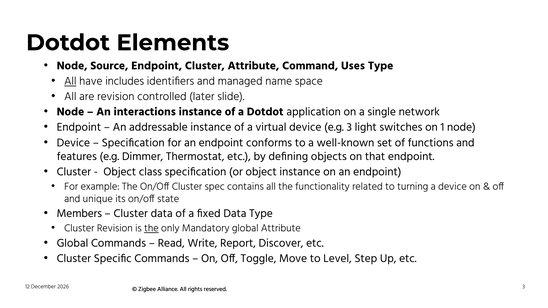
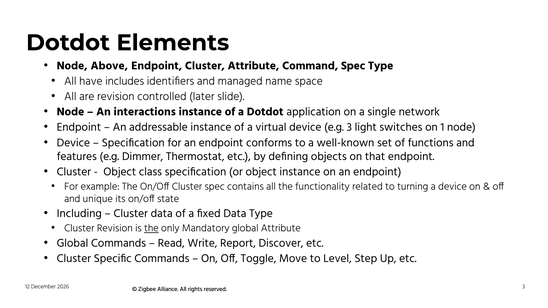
Source: Source -> Above
Command Uses: Uses -> Spec
All at (70, 81) underline: present -> none
Members: Members -> Including
